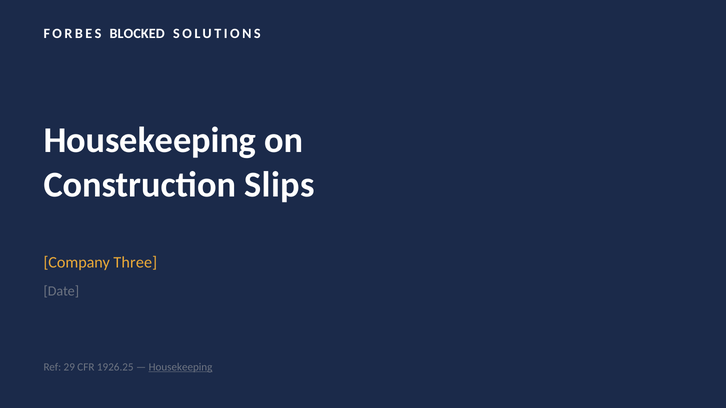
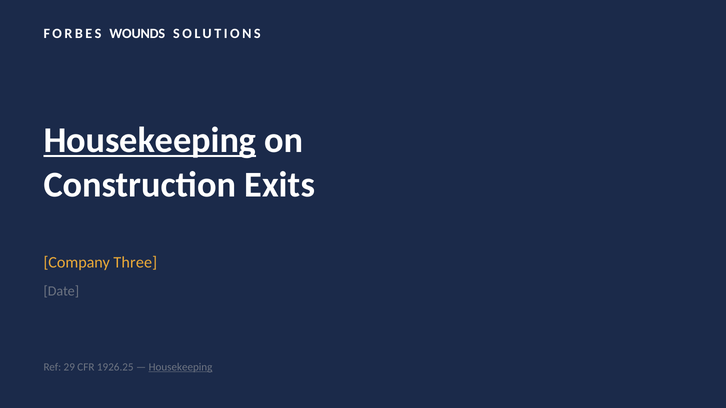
BLOCKED: BLOCKED -> WOUNDS
Housekeeping at (150, 140) underline: none -> present
Slips: Slips -> Exits
